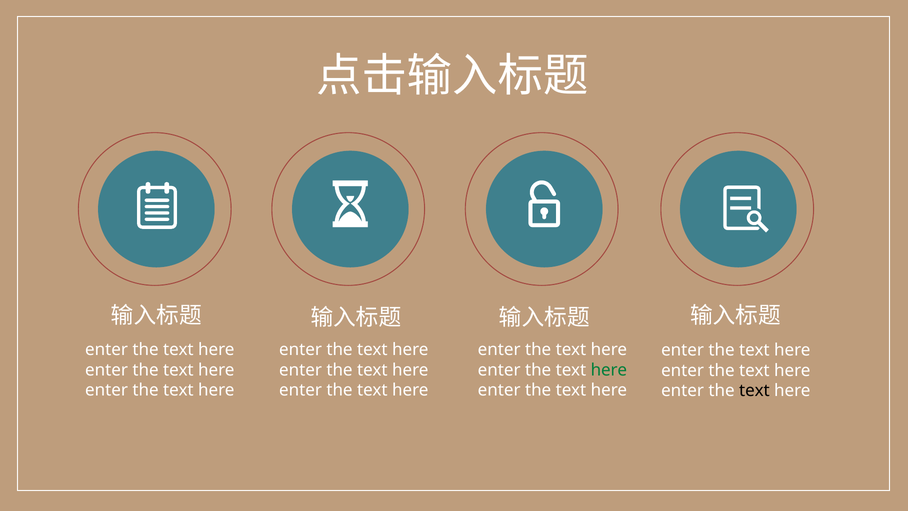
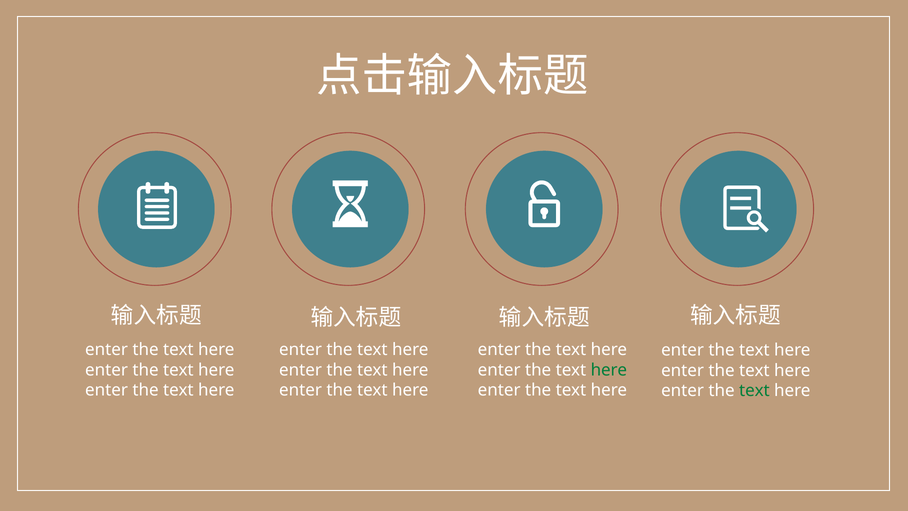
text at (754, 391) colour: black -> green
